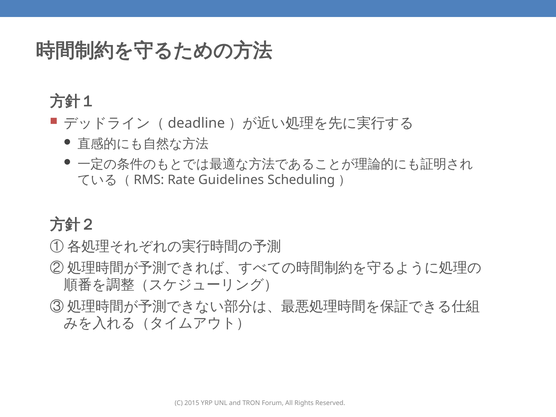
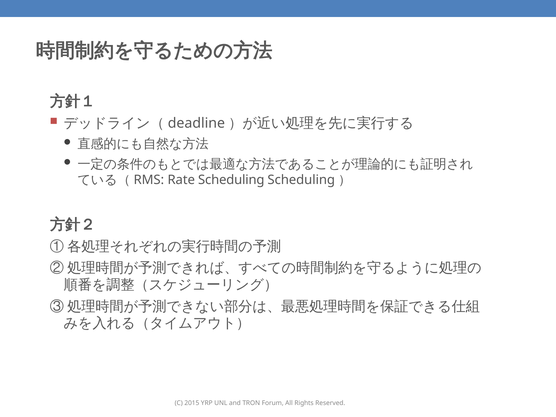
Rate Guidelines: Guidelines -> Scheduling
